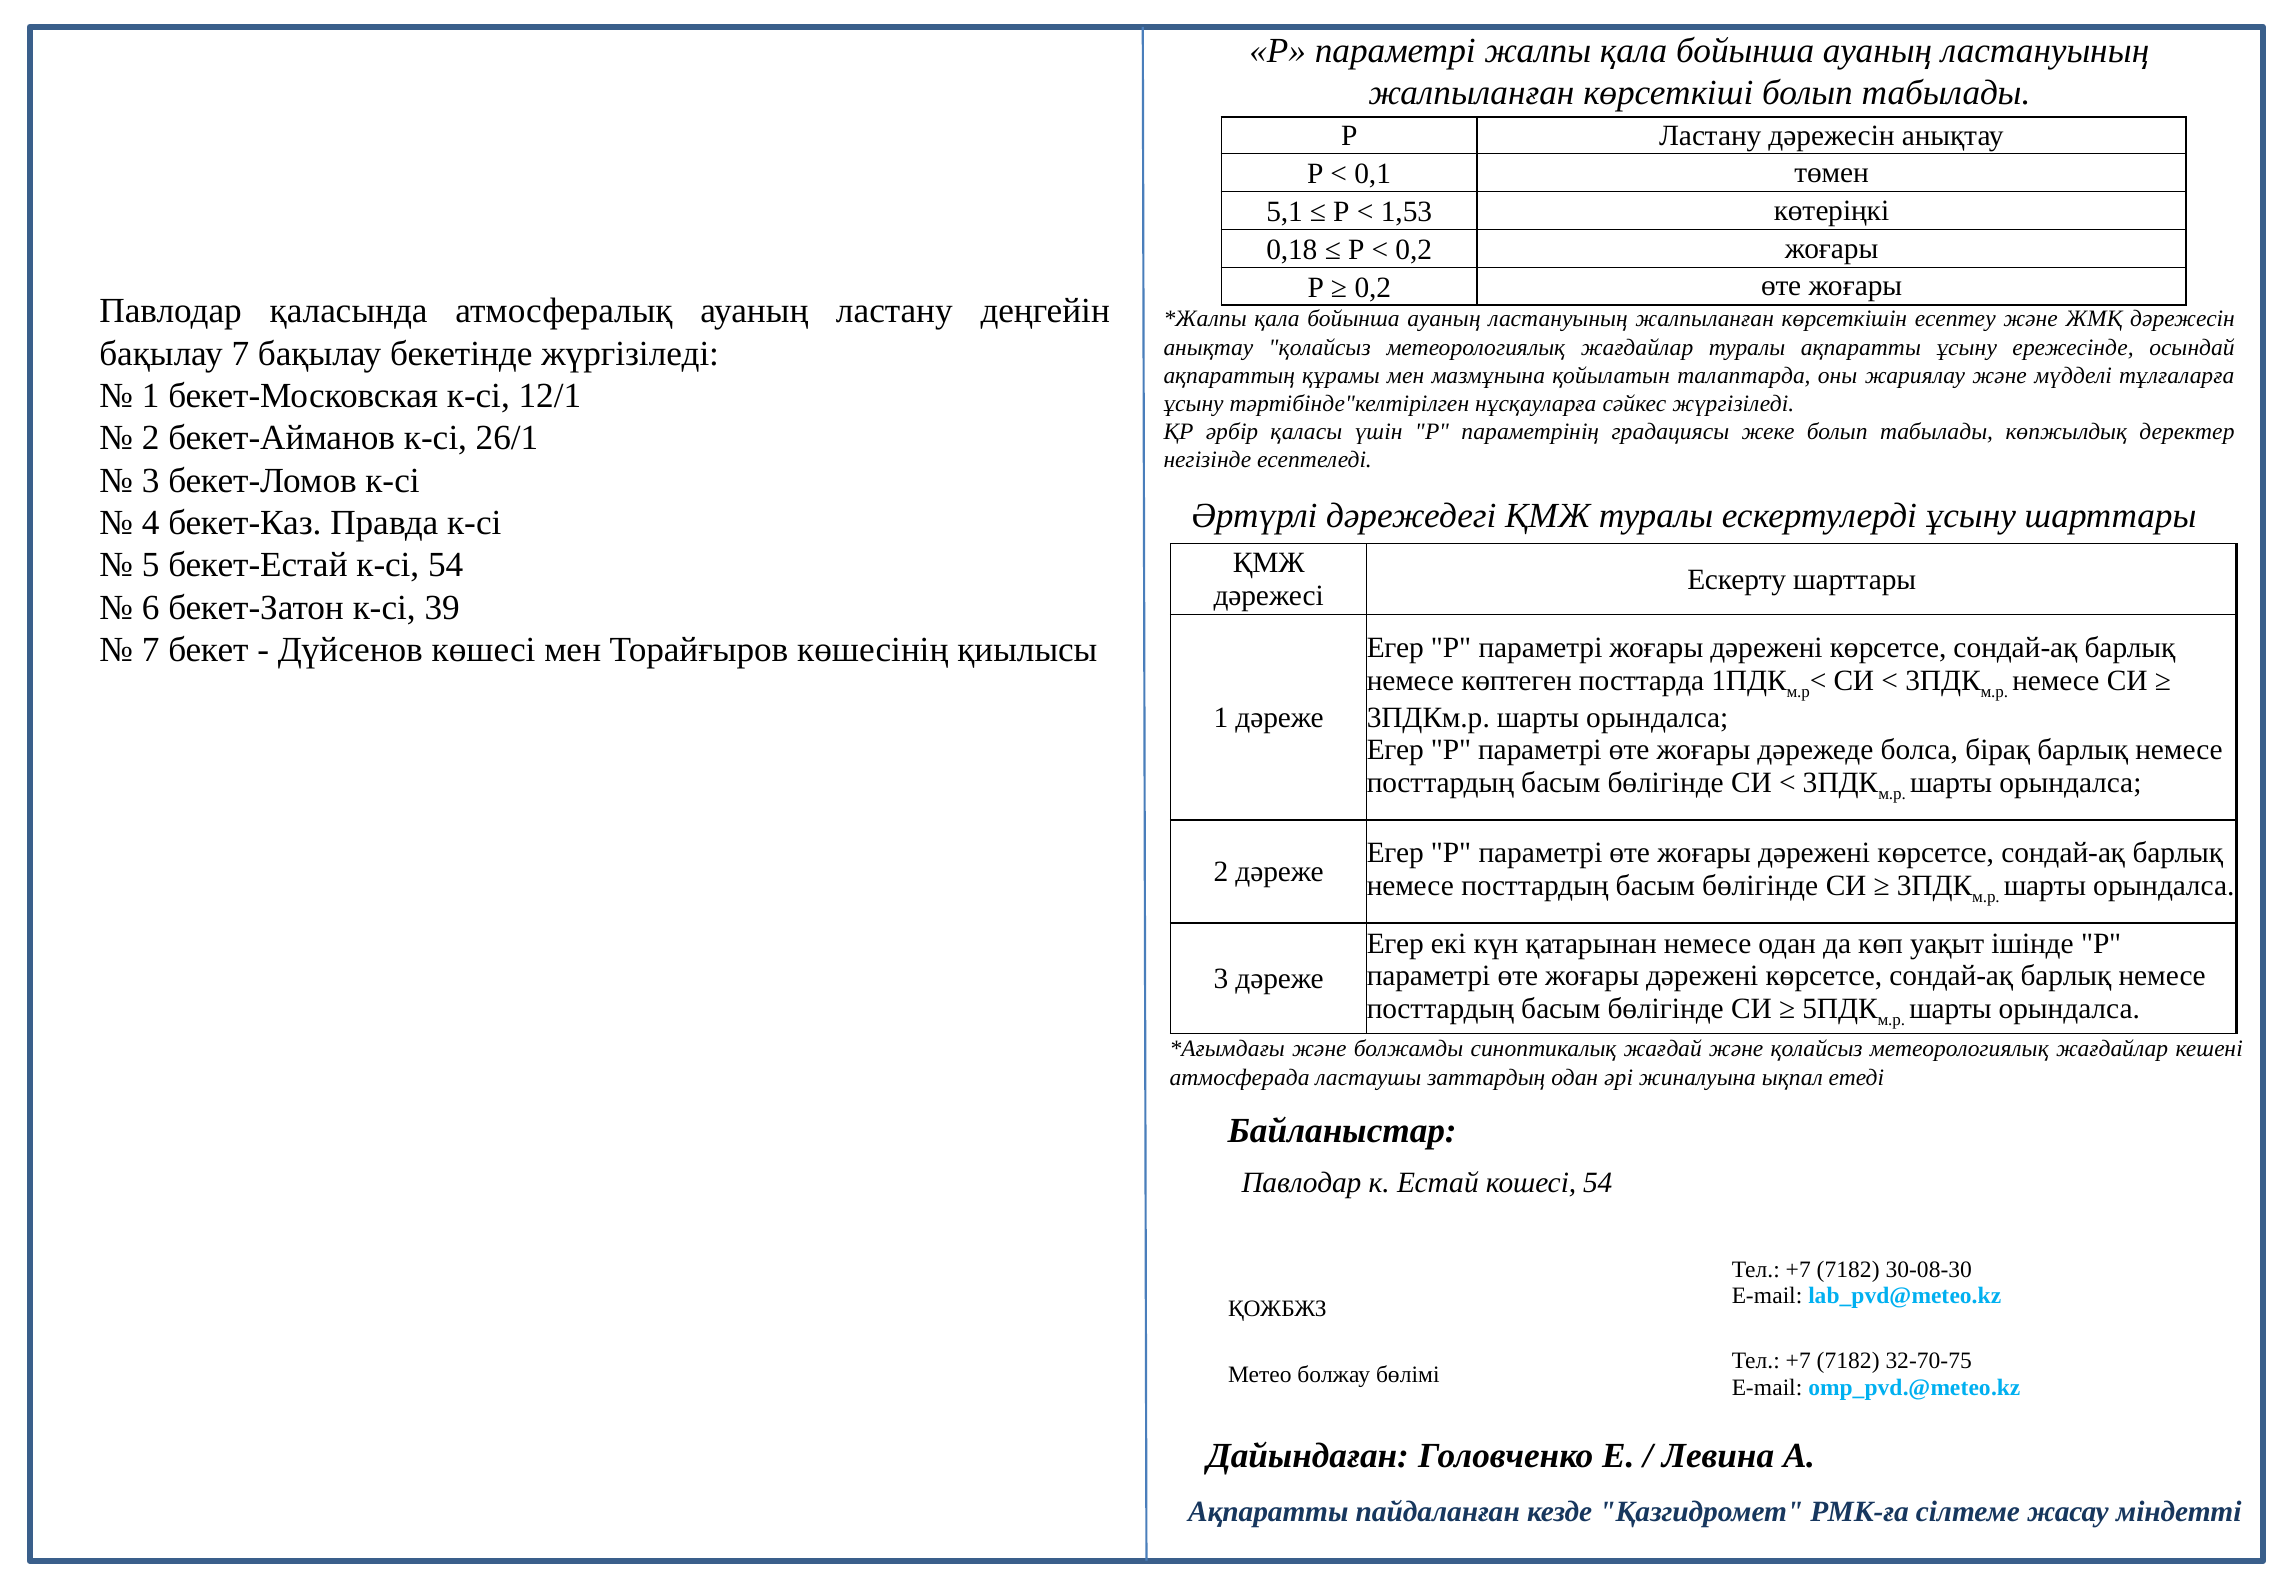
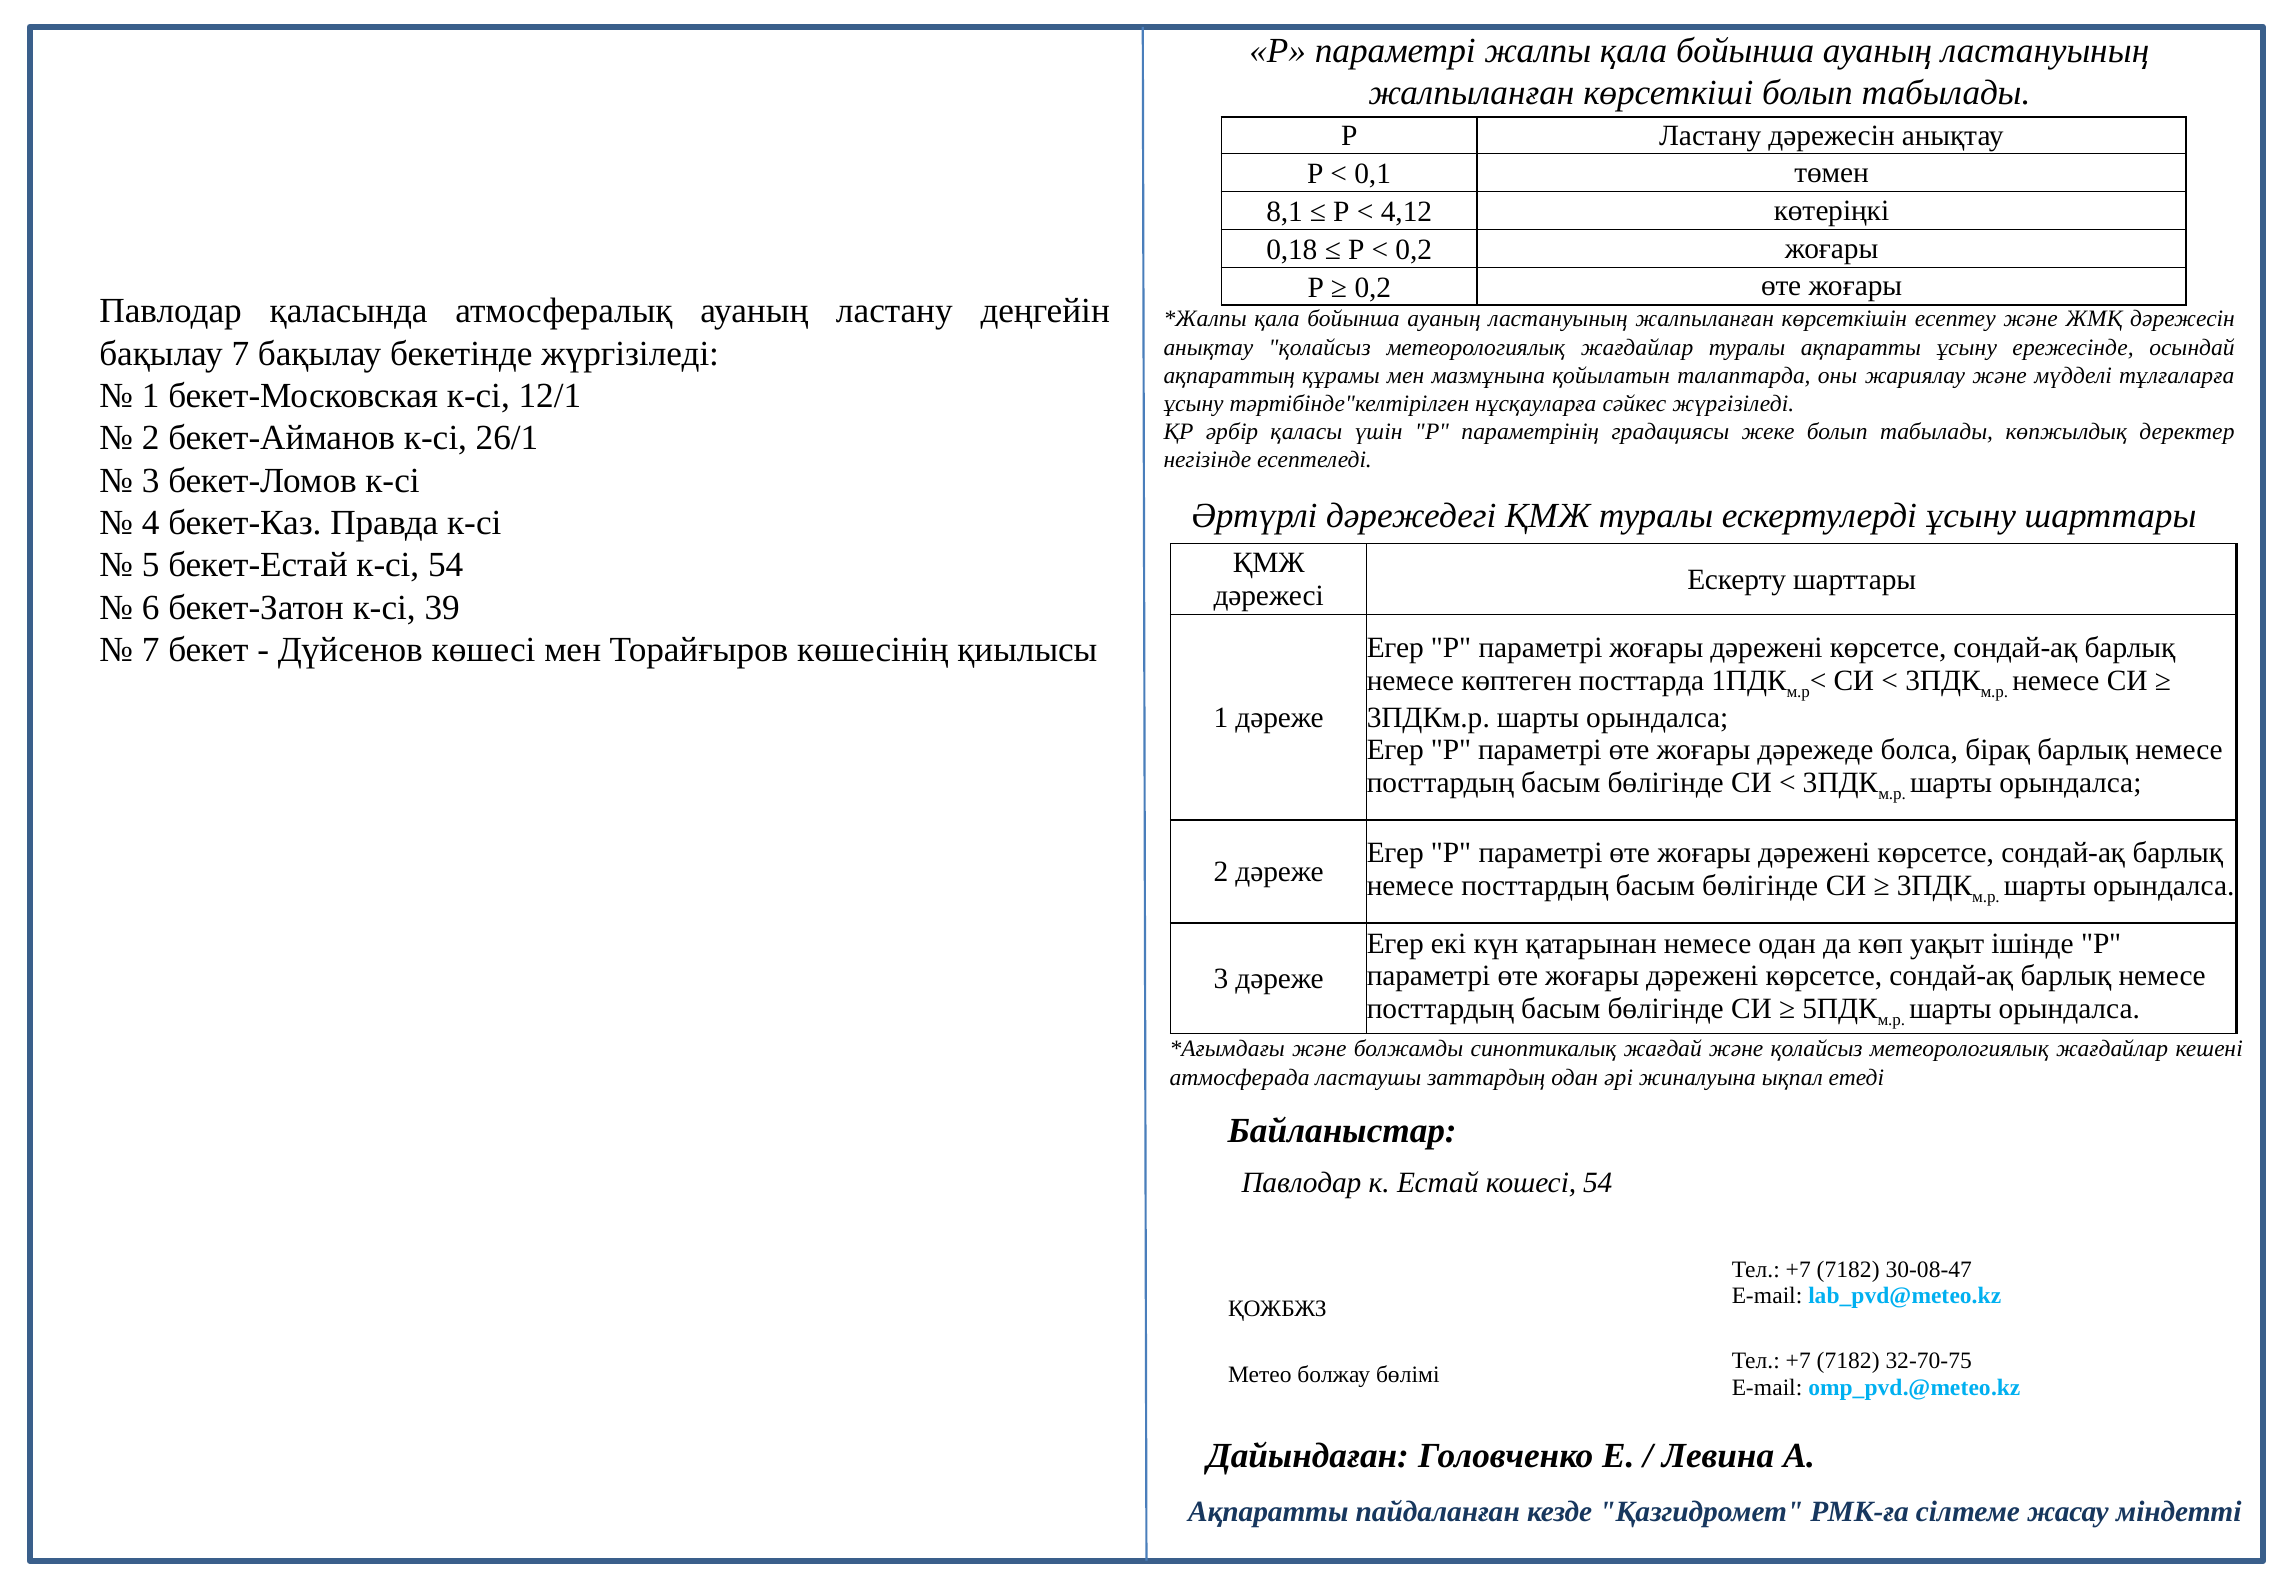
5,1: 5,1 -> 8,1
1,53: 1,53 -> 4,12
30-08-30: 30-08-30 -> 30-08-47
